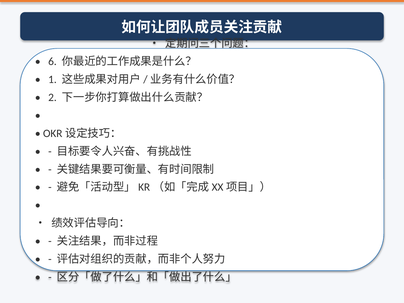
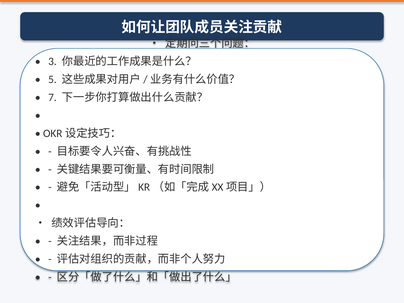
6: 6 -> 3
1: 1 -> 5
2: 2 -> 7
